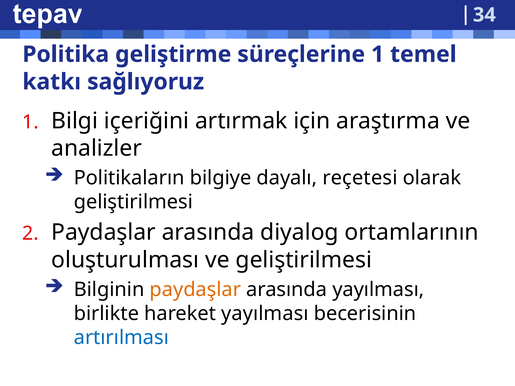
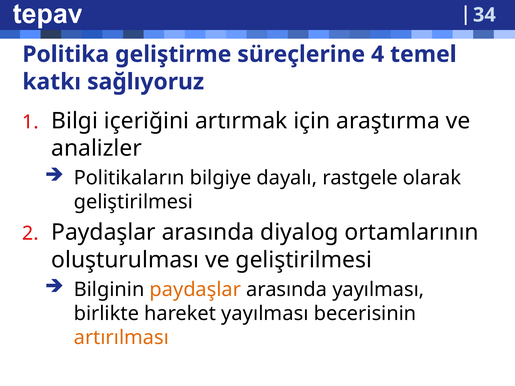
süreçlerine 1: 1 -> 4
reçetesi: reçetesi -> rastgele
artırılması colour: blue -> orange
